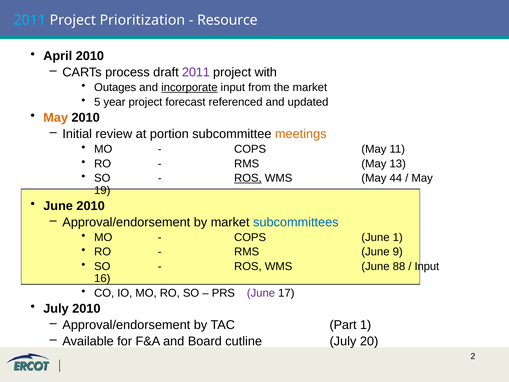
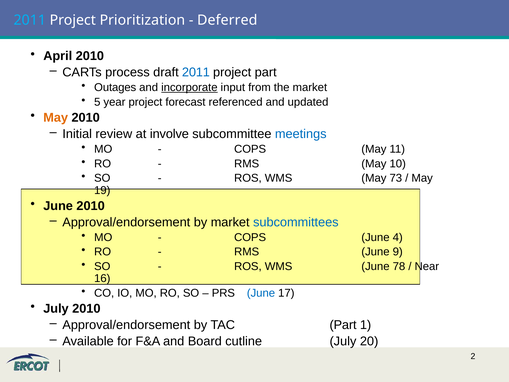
Resource: Resource -> Deferred
2011 at (196, 72) colour: purple -> blue
project with: with -> part
portion: portion -> involve
meetings colour: orange -> blue
13: 13 -> 10
ROS at (248, 178) underline: present -> none
44: 44 -> 73
June 1: 1 -> 4
88: 88 -> 78
Input at (427, 266): Input -> Near
June at (261, 293) colour: purple -> blue
